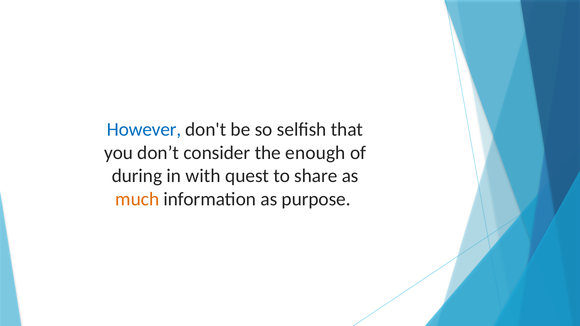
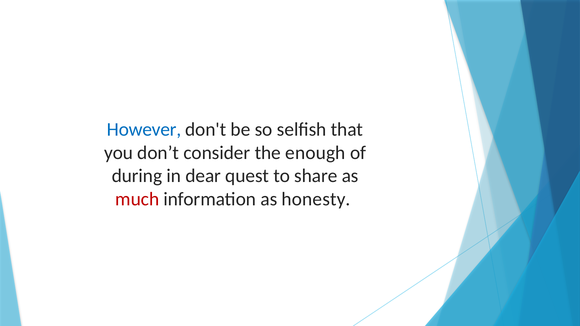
with: with -> dear
much colour: orange -> red
purpose: purpose -> honesty
